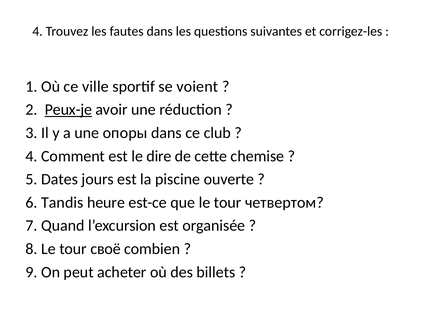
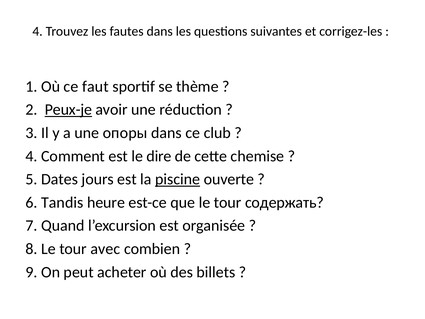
ville: ville -> faut
voient: voient -> thème
piscine underline: none -> present
четвертом: четвертом -> содержать
своё: своё -> avec
